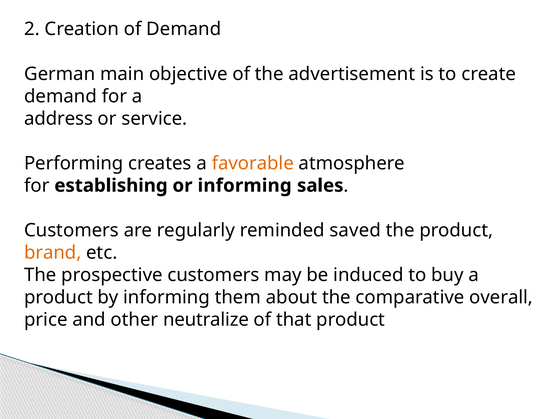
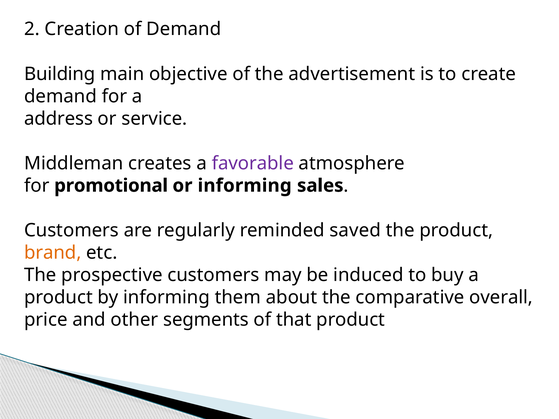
German: German -> Building
Performing: Performing -> Middleman
favorable colour: orange -> purple
establishing: establishing -> promotional
neutralize: neutralize -> segments
